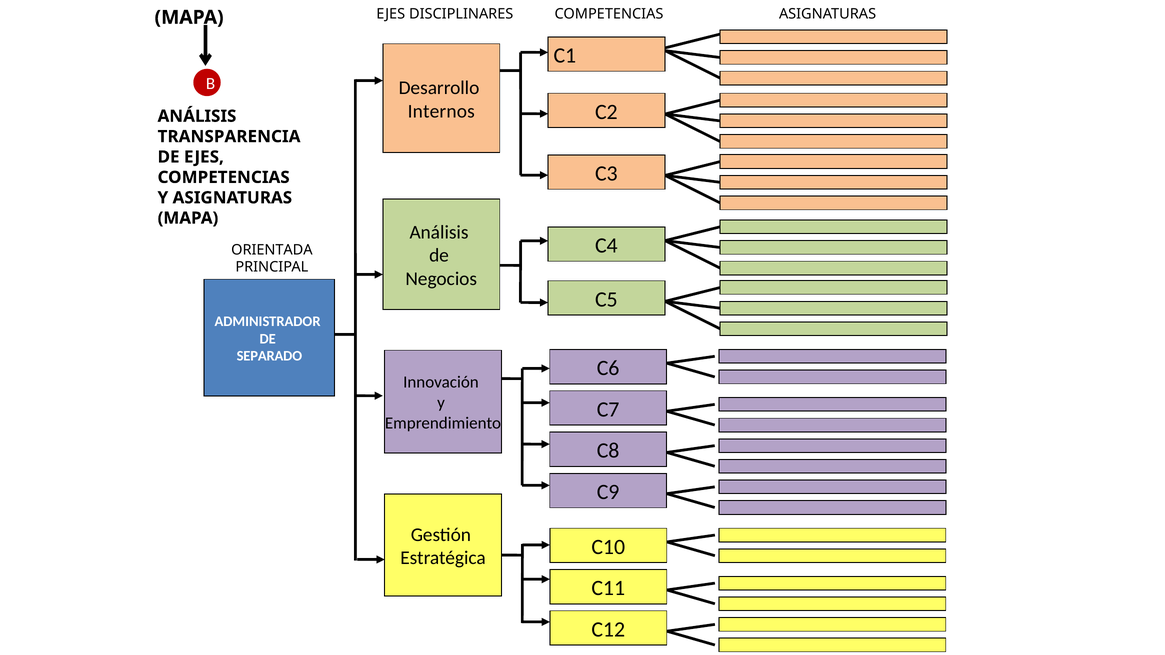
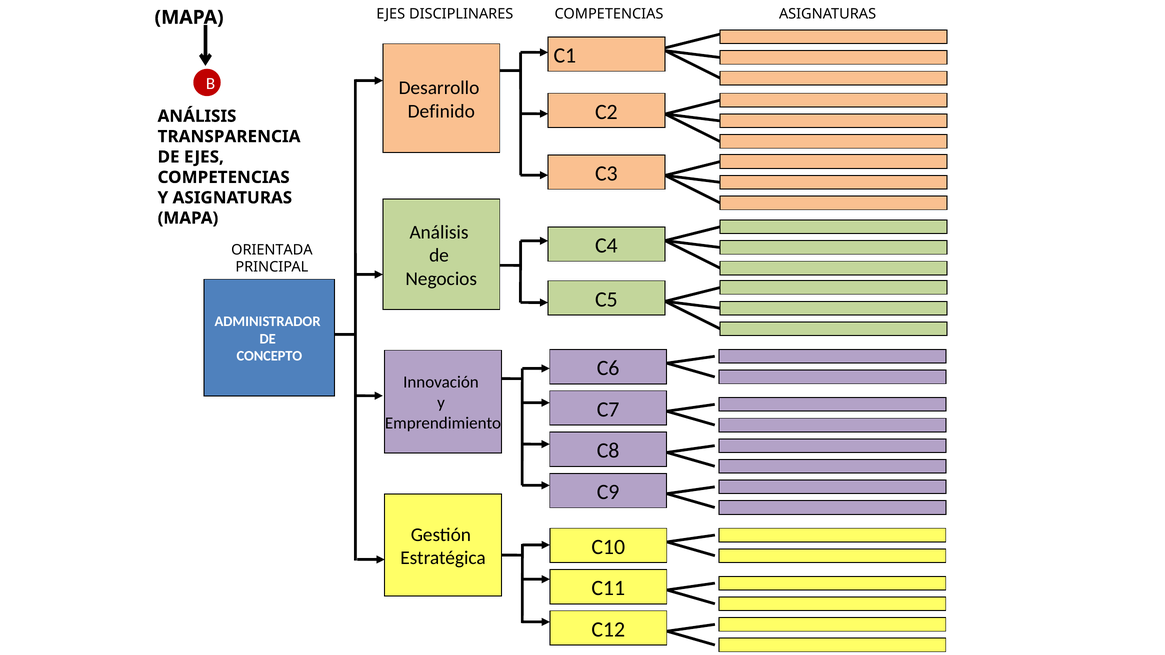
Internos: Internos -> Definido
SEPARADO: SEPARADO -> CONCEPTO
